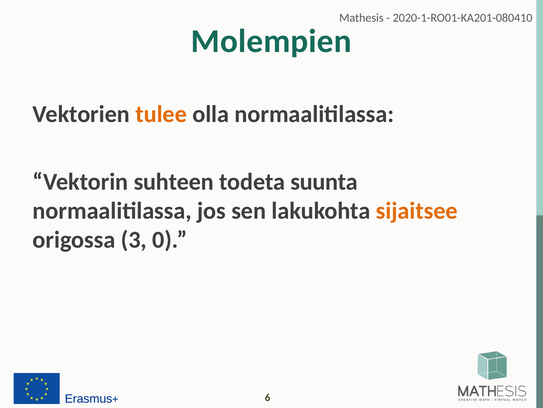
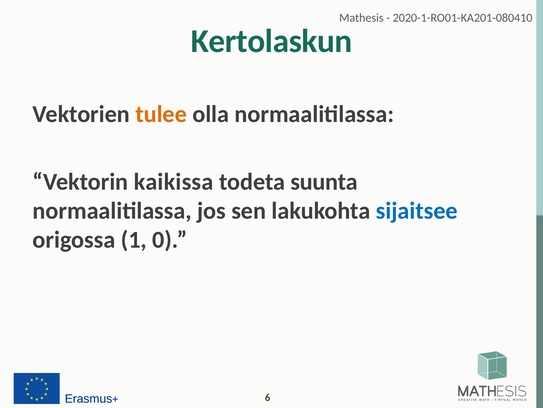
Molempien: Molempien -> Kertolaskun
suhteen: suhteen -> kaikissa
sijaitsee colour: orange -> blue
3: 3 -> 1
